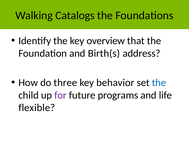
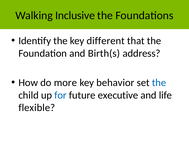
Catalogs: Catalogs -> Inclusive
overview: overview -> different
three: three -> more
for colour: purple -> blue
programs: programs -> executive
